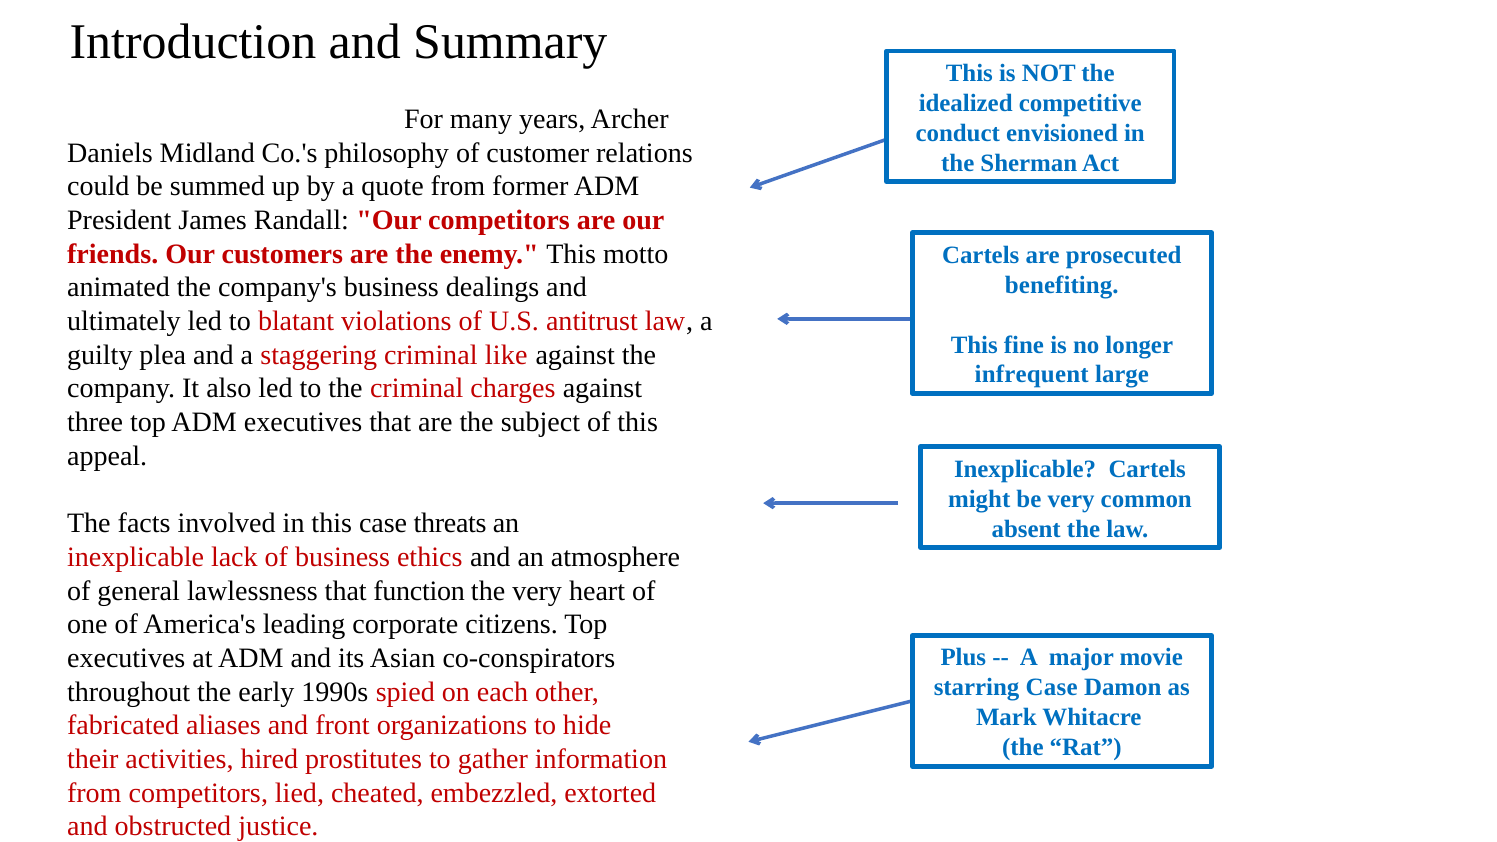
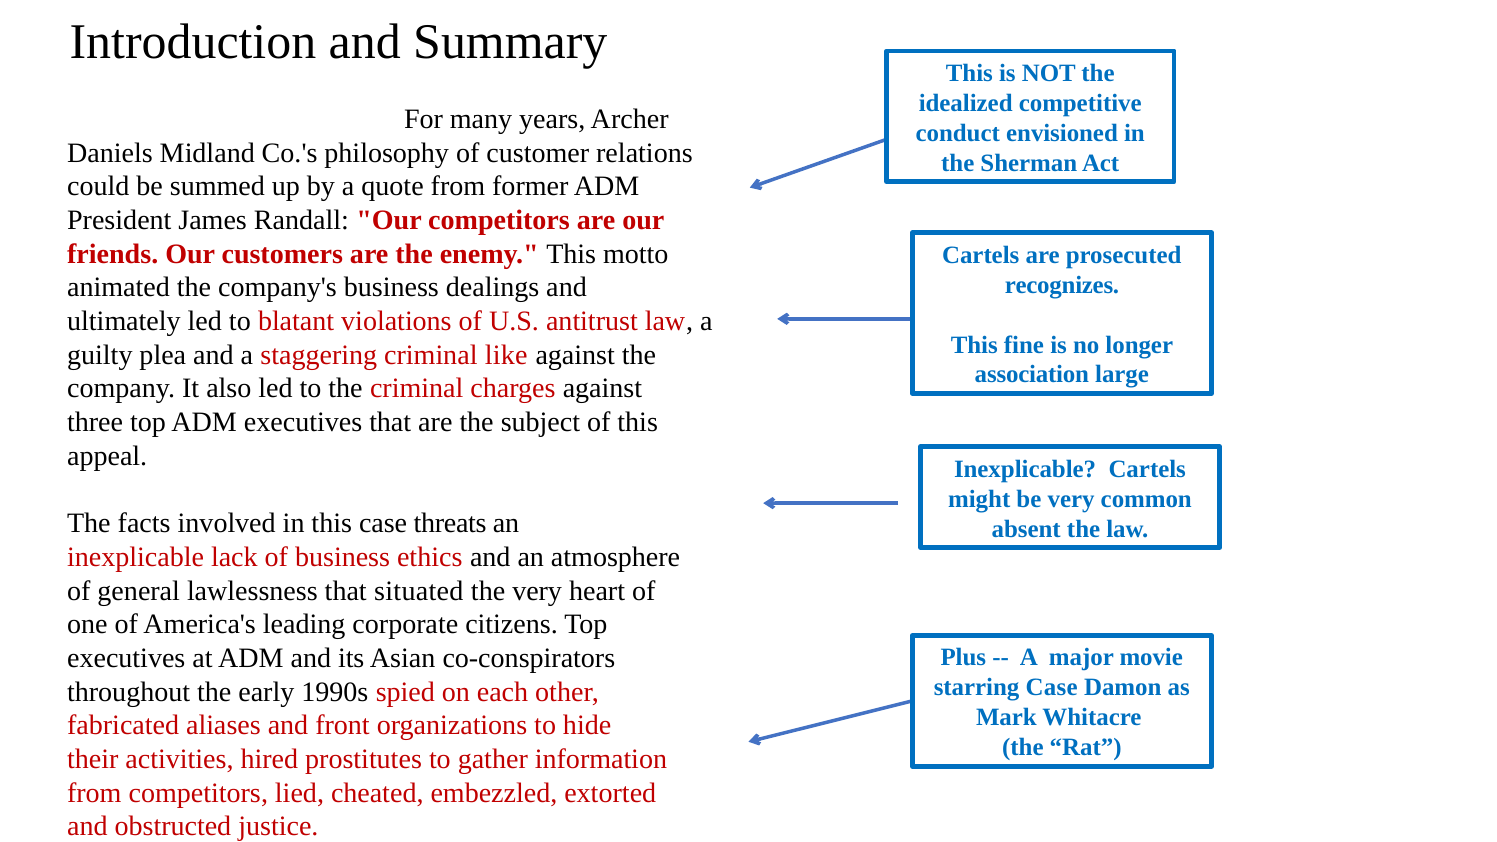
benefiting: benefiting -> recognizes
infrequent: infrequent -> association
function: function -> situated
